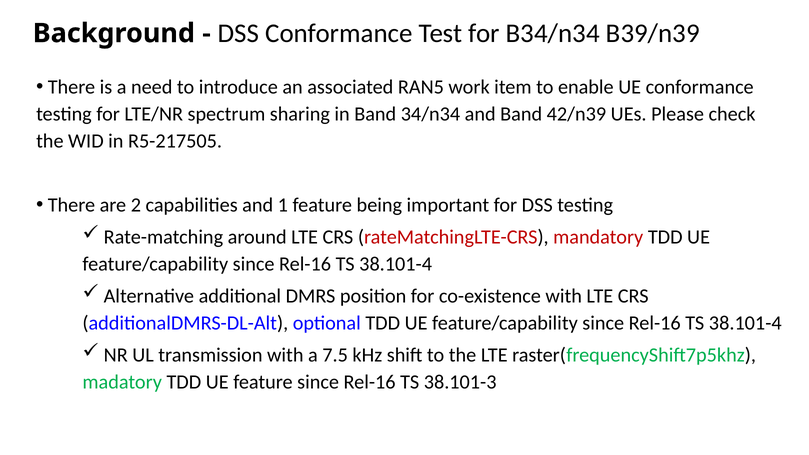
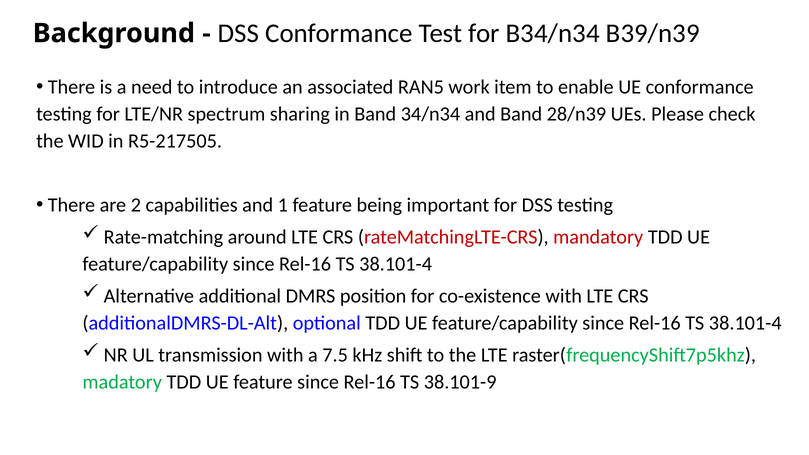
42/n39: 42/n39 -> 28/n39
38.101-3: 38.101-3 -> 38.101-9
